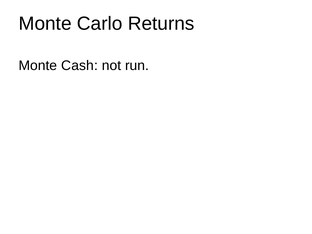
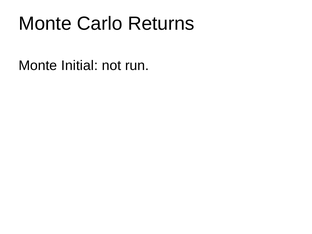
Cash: Cash -> Initial
